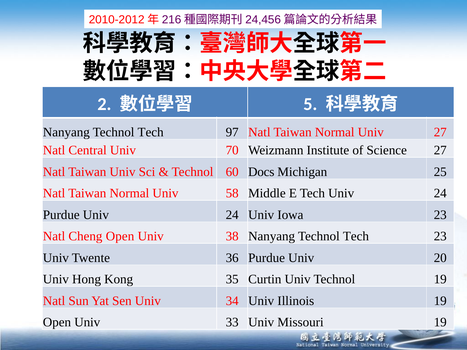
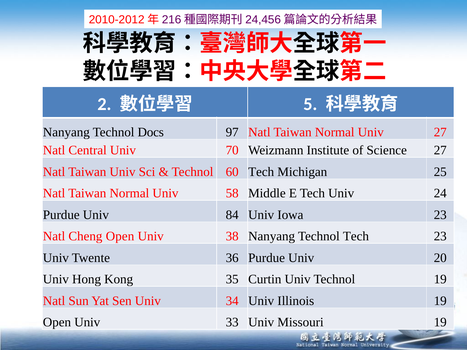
Tech at (151, 132): Tech -> Docs
60 Docs: Docs -> Tech
Purdue Univ 24: 24 -> 84
